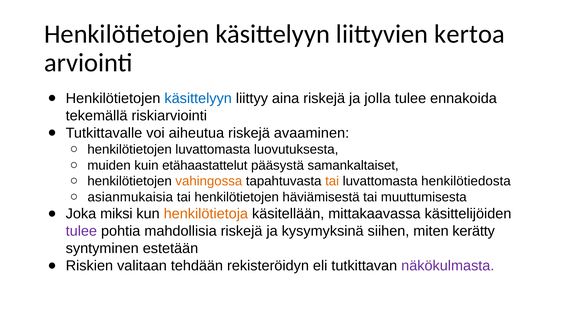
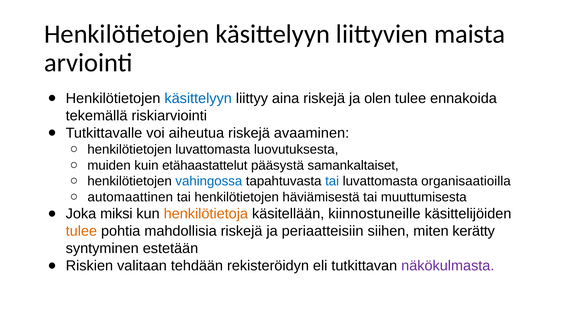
kertoa: kertoa -> maista
jolla: jolla -> olen
vahingossa colour: orange -> blue
tai at (332, 181) colour: orange -> blue
henkilötiedosta: henkilötiedosta -> organisaatioilla
asianmukaisia: asianmukaisia -> automaattinen
mittakaavassa: mittakaavassa -> kiinnostuneille
tulee at (81, 231) colour: purple -> orange
kysymyksinä: kysymyksinä -> periaatteisiin
